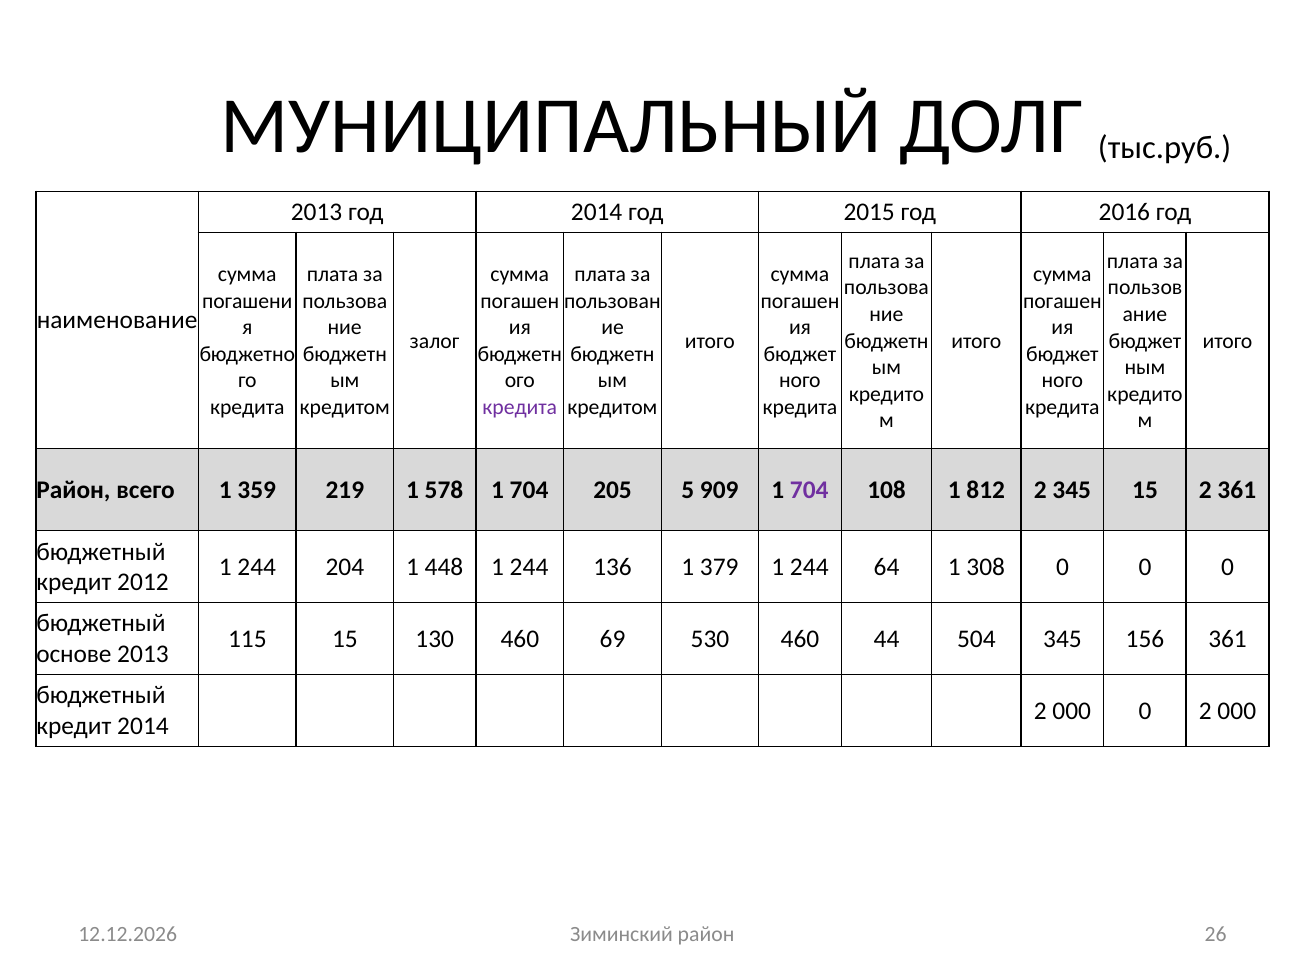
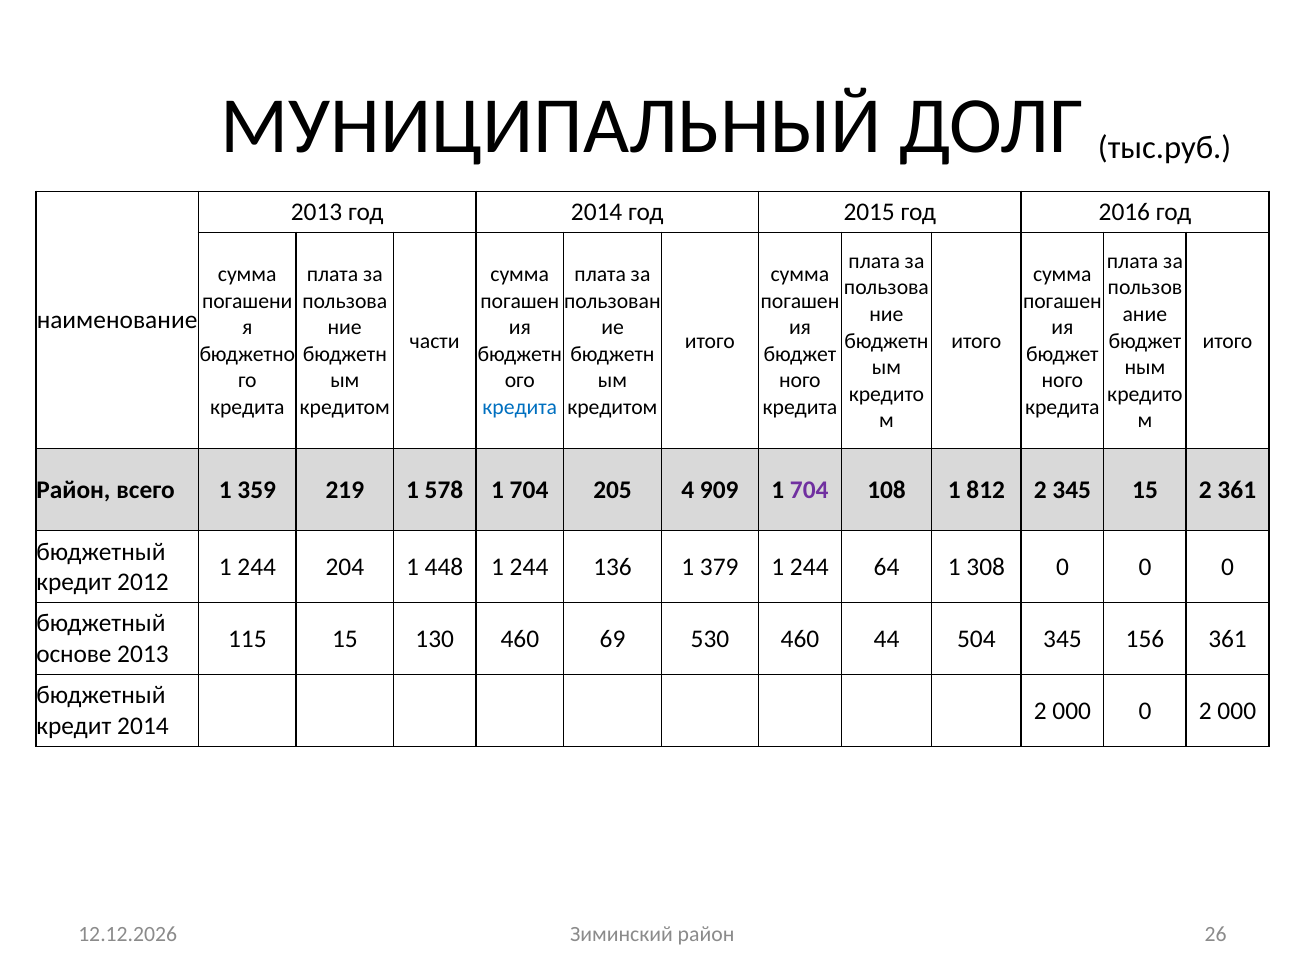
залог: залог -> части
кредита at (520, 407) colour: purple -> blue
5: 5 -> 4
